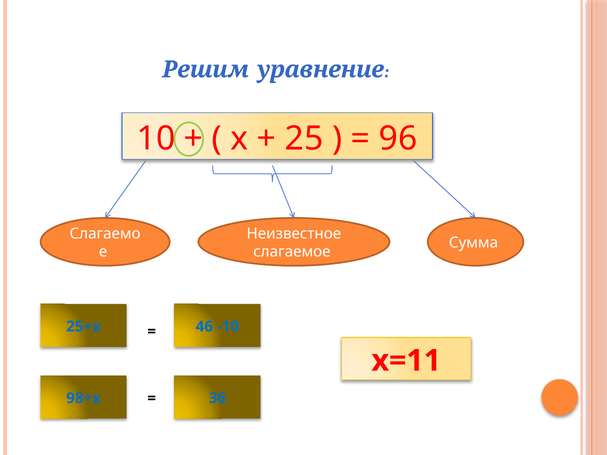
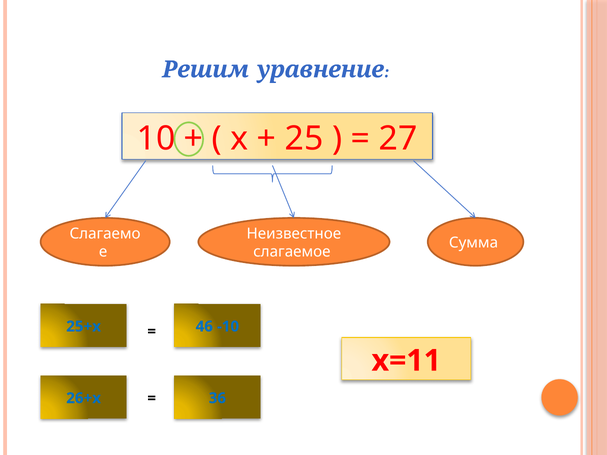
96: 96 -> 27
98+х: 98+х -> 26+х
